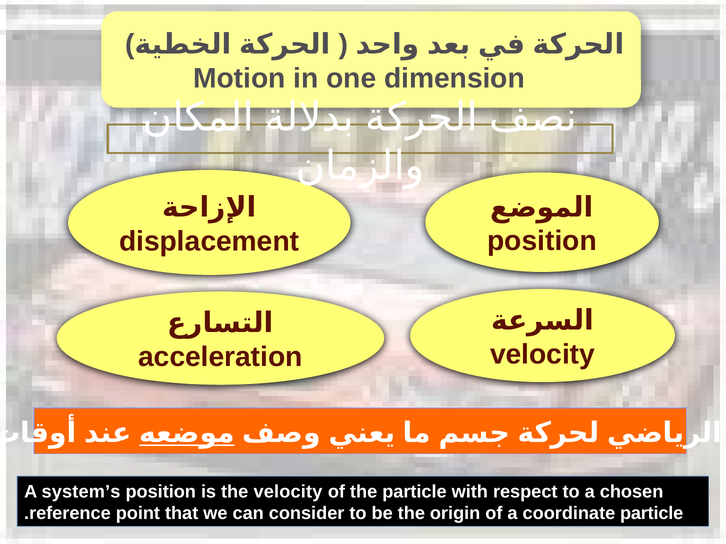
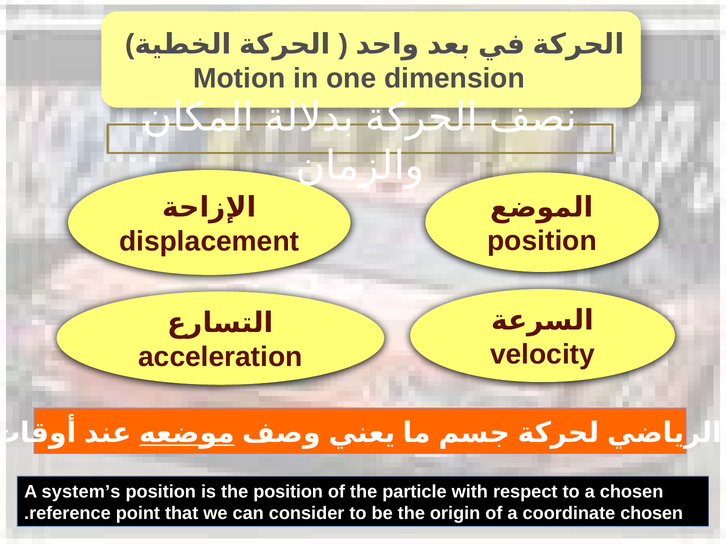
the velocity: velocity -> position
coordinate particle: particle -> chosen
